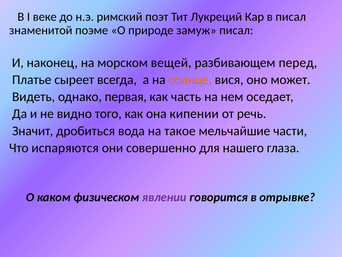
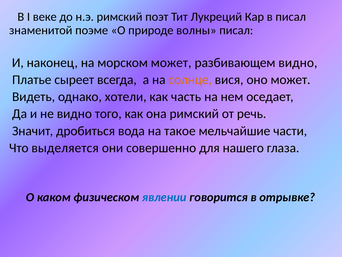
замуж: замуж -> волны
морском вещей: вещей -> может
разбивающем перед: перед -> видно
первая: первая -> хотели
она кипении: кипении -> римский
испаряются: испаряются -> выделяется
явлении colour: purple -> blue
